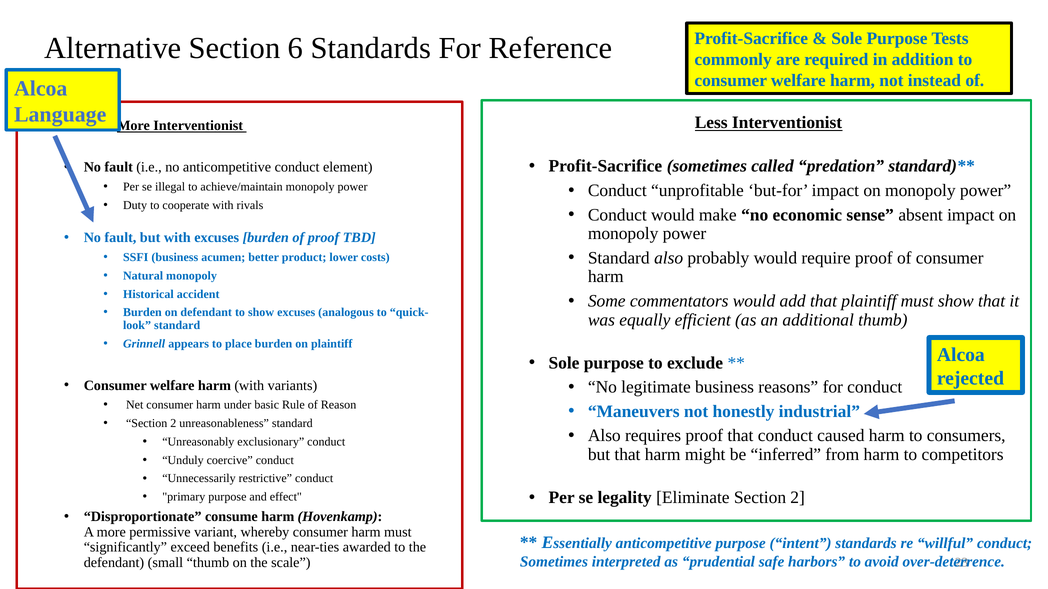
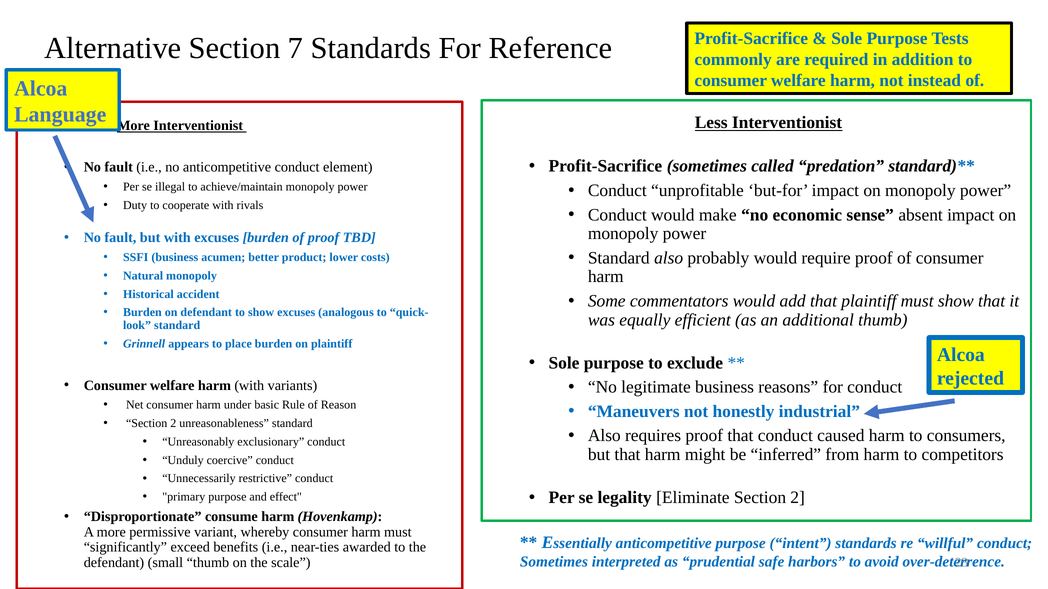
6: 6 -> 7
